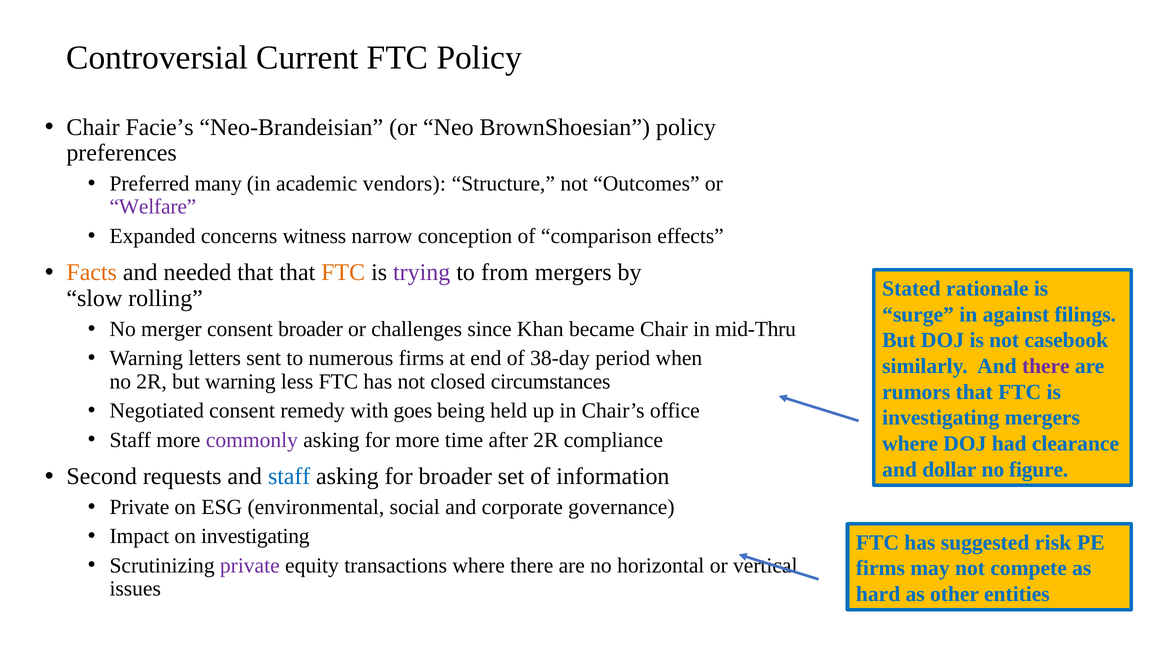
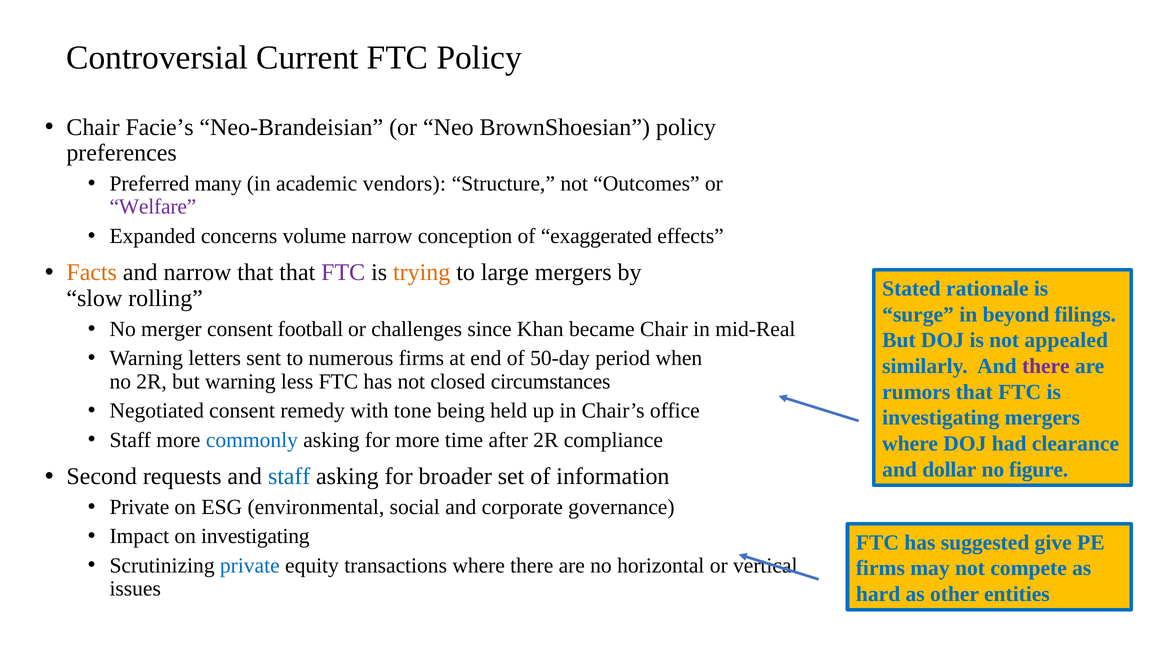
witness: witness -> volume
comparison: comparison -> exaggerated
and needed: needed -> narrow
FTC at (343, 273) colour: orange -> purple
trying colour: purple -> orange
from: from -> large
against: against -> beyond
consent broader: broader -> football
mid-Thru: mid-Thru -> mid-Real
casebook: casebook -> appealed
38-day: 38-day -> 50-day
goes: goes -> tone
commonly colour: purple -> blue
risk: risk -> give
private at (250, 566) colour: purple -> blue
